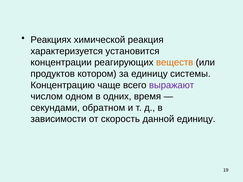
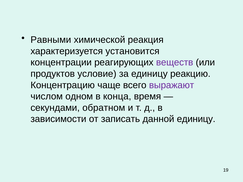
Реакциях: Реакциях -> Равными
веществ colour: orange -> purple
котором: котором -> условие
системы: системы -> реакцию
одних: одних -> конца
скорость: скорость -> записать
